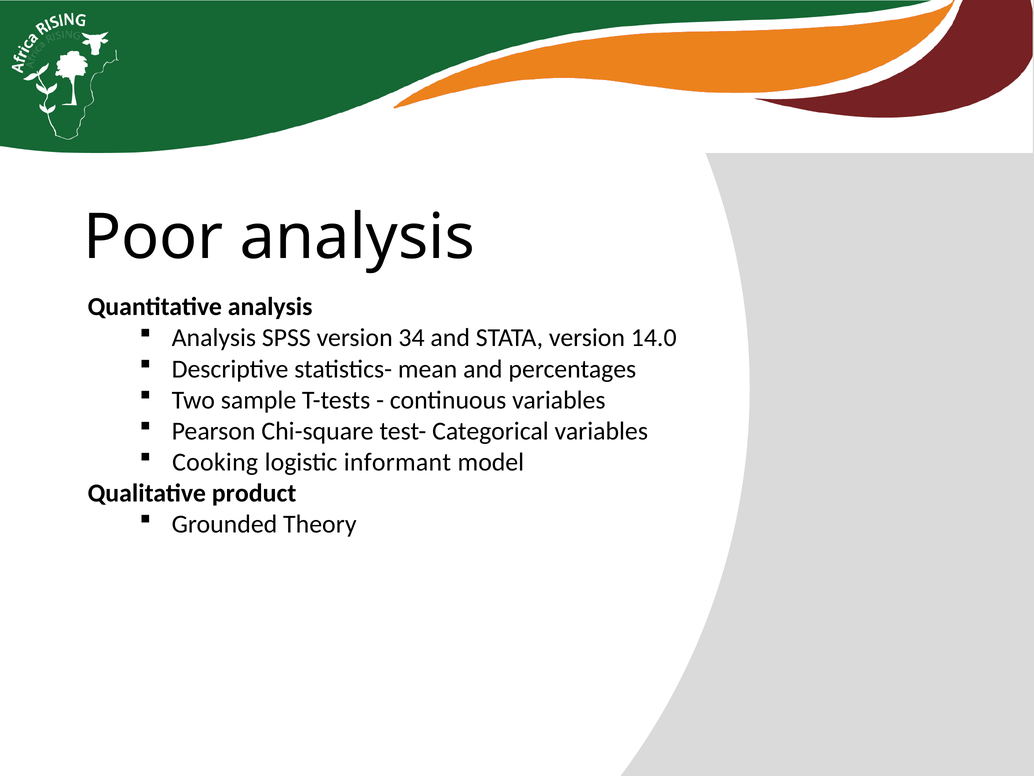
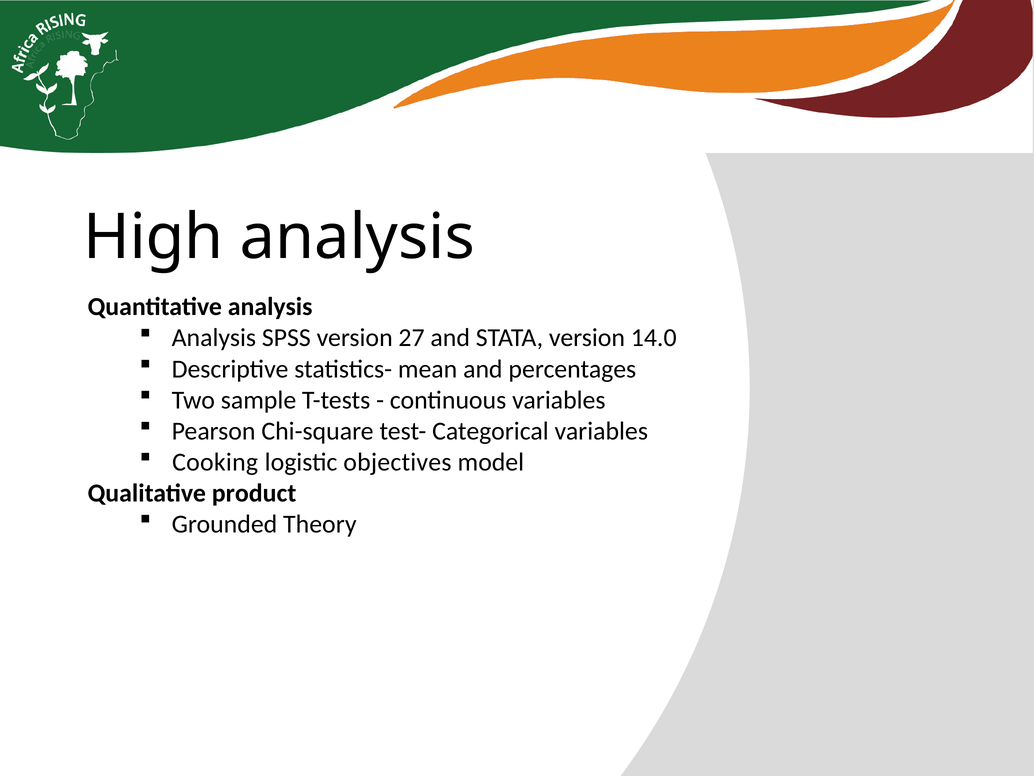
Poor: Poor -> High
34: 34 -> 27
informant: informant -> objectives
